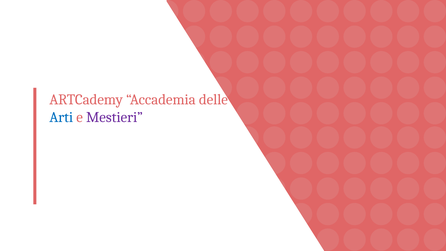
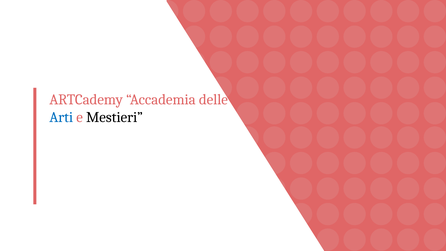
Mestieri colour: purple -> black
